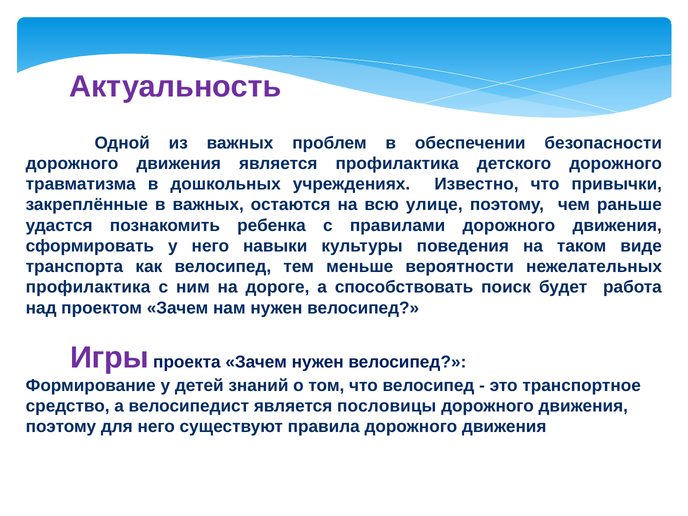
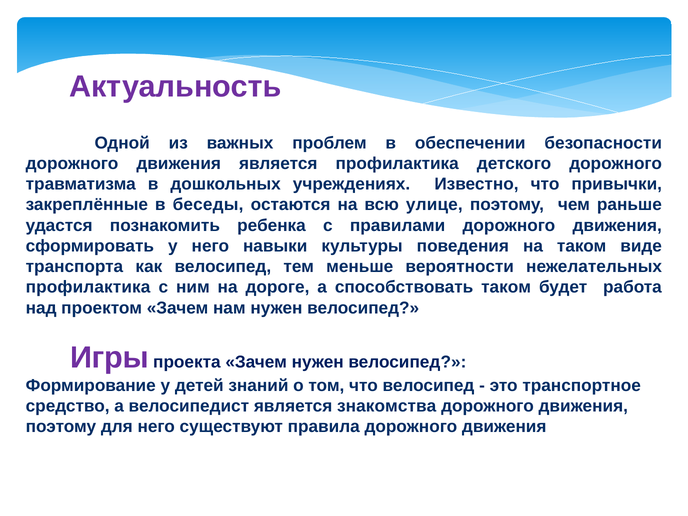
в важных: важных -> беседы
способствовать поиск: поиск -> таком
пословицы: пословицы -> знакомства
